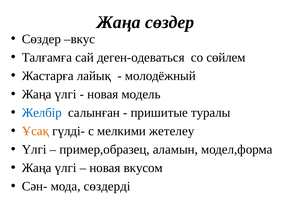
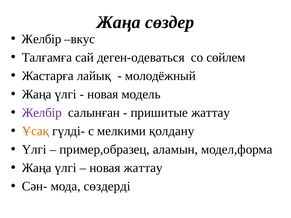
Сөздер at (41, 39): Сөздер -> Желбір
Желбір at (42, 113) colour: blue -> purple
пришитые туралы: туралы -> жаттау
жетелеу: жетелеу -> қолдану
новая вкусом: вкусом -> жаттау
